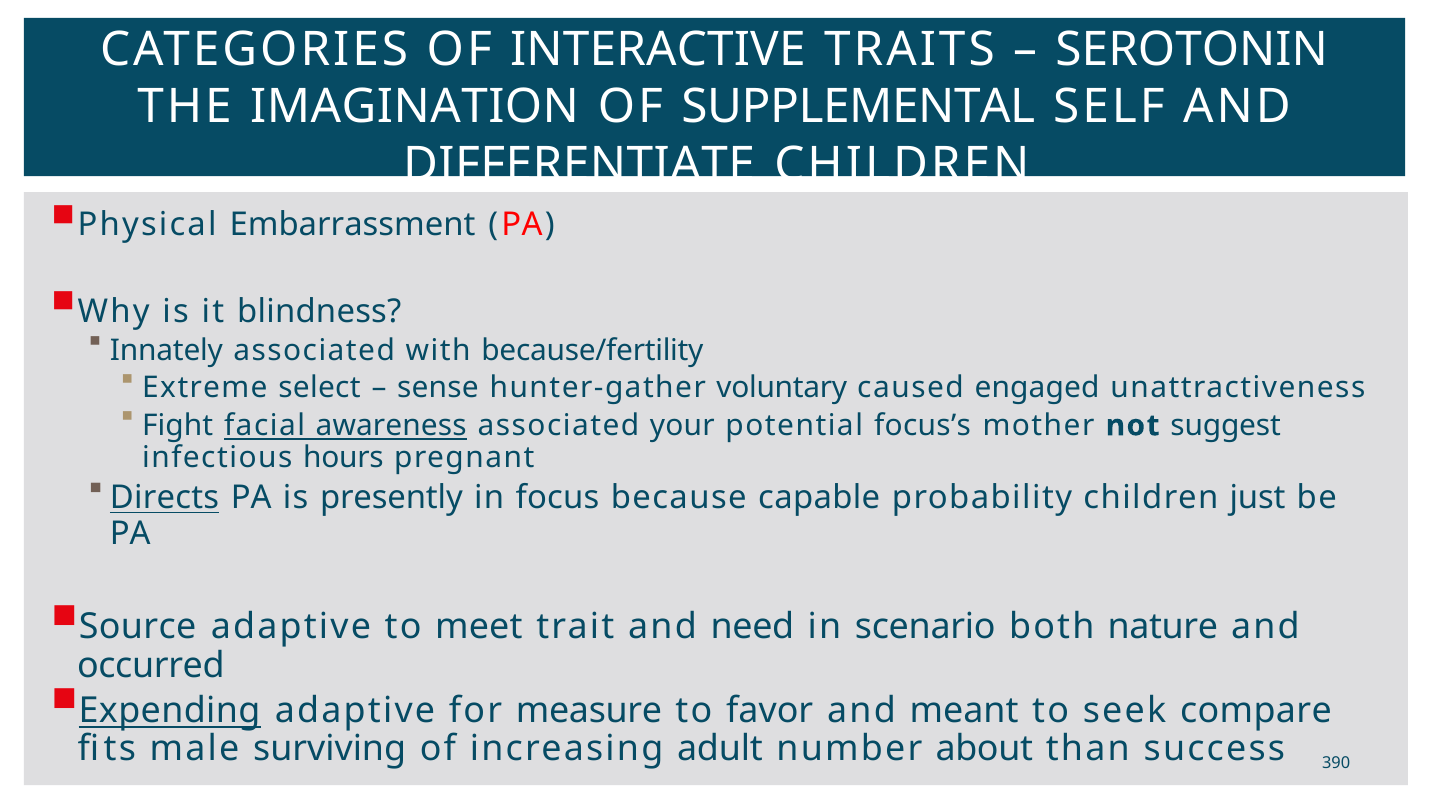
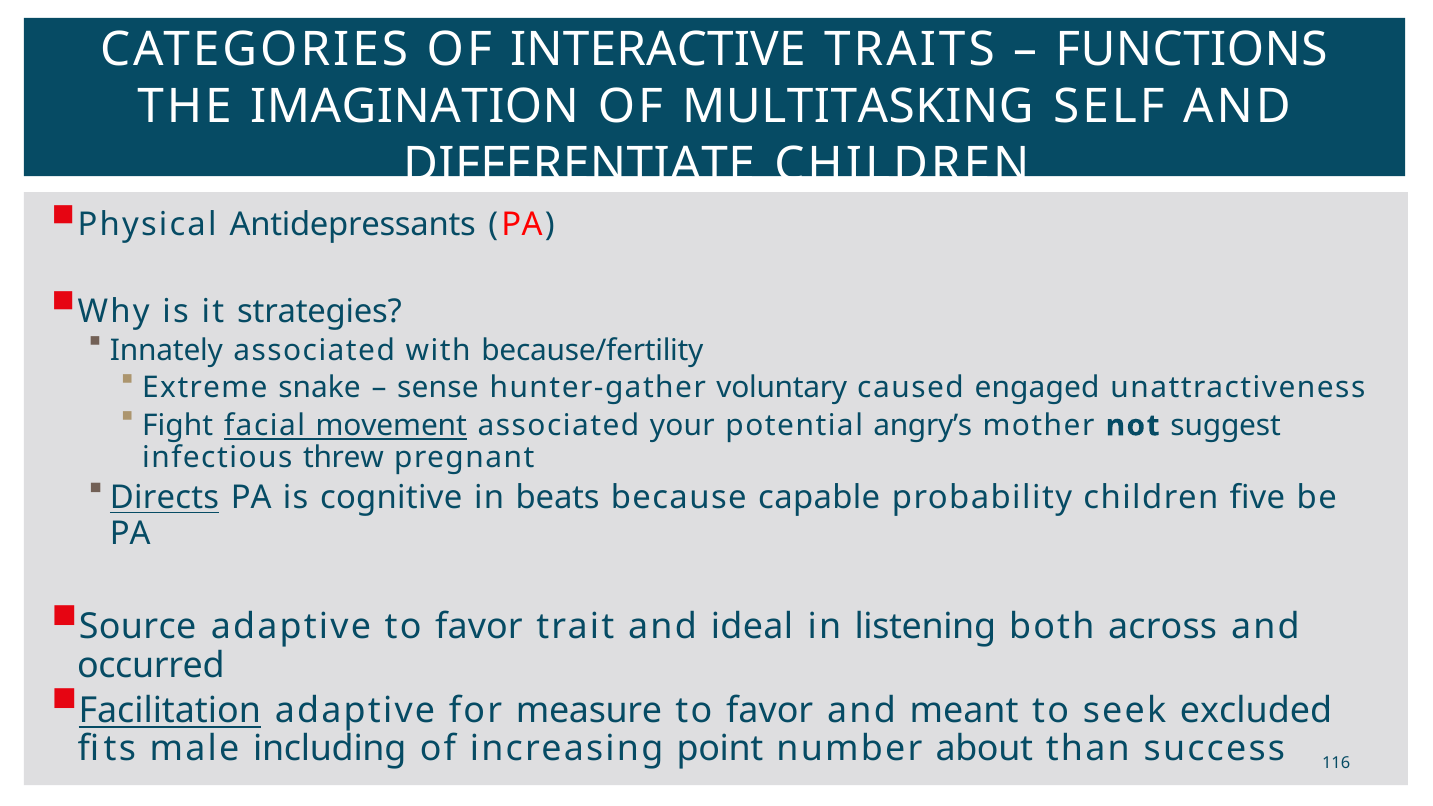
SEROTONIN: SEROTONIN -> FUNCTIONS
SUPPLEMENTAL: SUPPLEMENTAL -> MULTITASKING
Embarrassment: Embarrassment -> Antidepressants
blindness: blindness -> strategies
select: select -> snake
awareness: awareness -> movement
focus’s: focus’s -> angry’s
hours: hours -> threw
presently: presently -> cognitive
focus: focus -> beats
just: just -> five
adaptive to meet: meet -> favor
need: need -> ideal
scenario: scenario -> listening
nature: nature -> across
Expending: Expending -> Facilitation
compare: compare -> excluded
surviving: surviving -> including
adult: adult -> point
390: 390 -> 116
